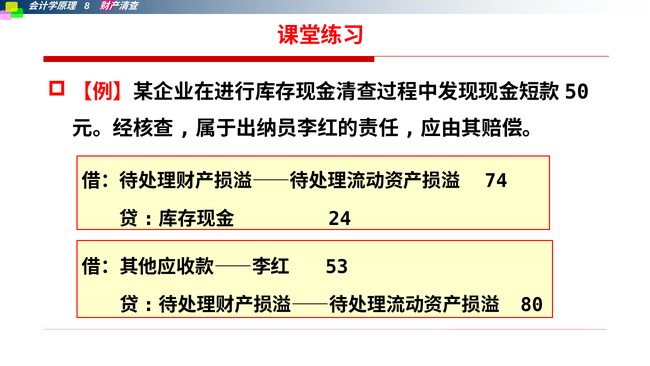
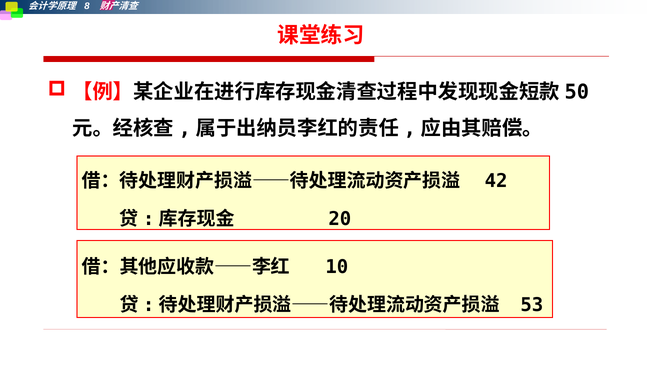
74: 74 -> 42
24: 24 -> 20
53: 53 -> 10
80: 80 -> 53
